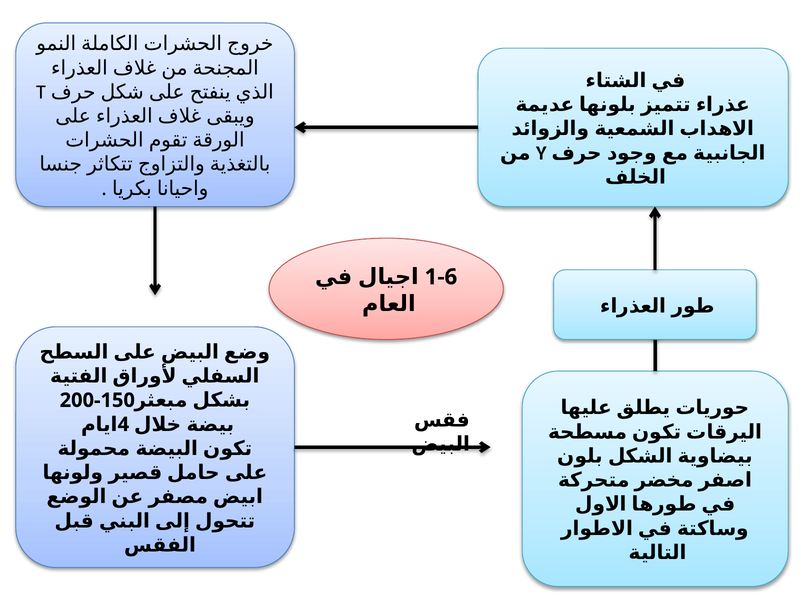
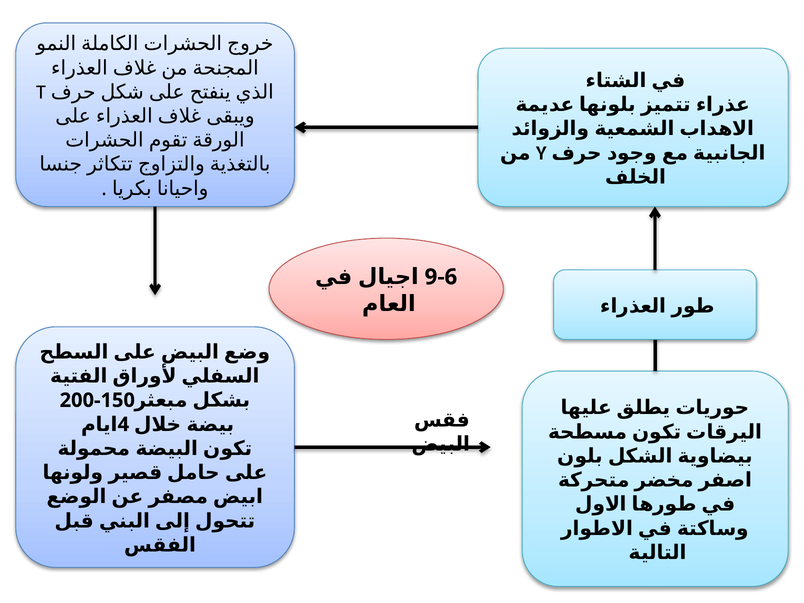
1-6: 1-6 -> 9-6
